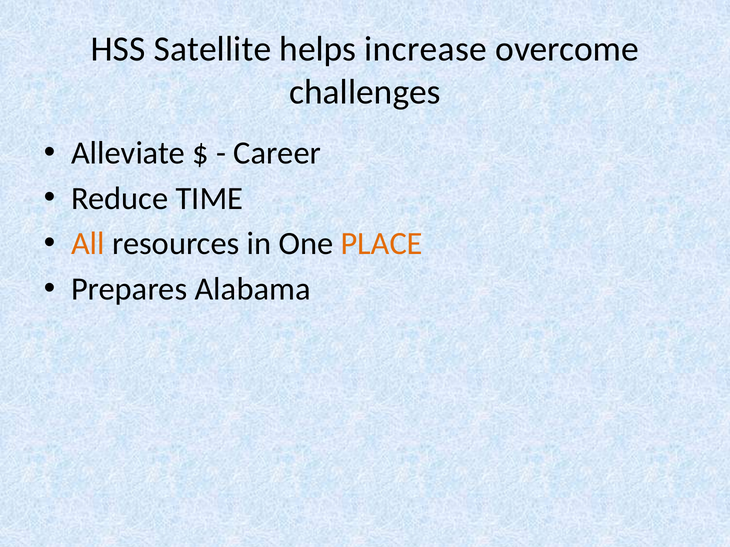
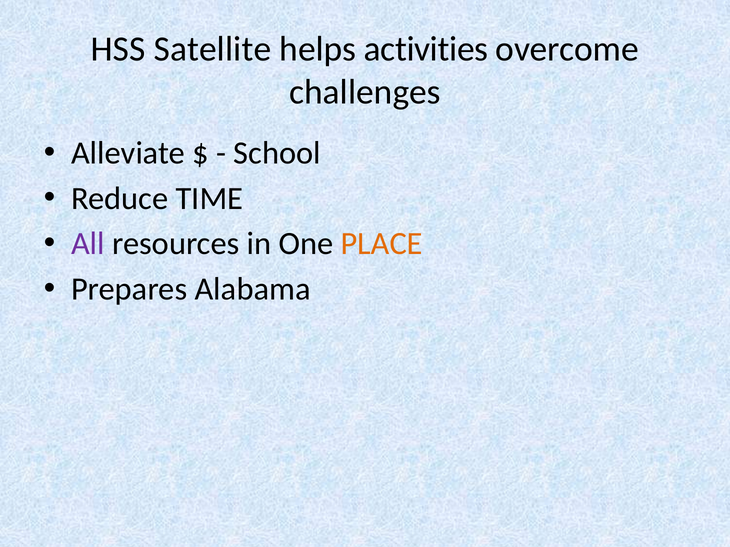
increase: increase -> activities
Career: Career -> School
All colour: orange -> purple
